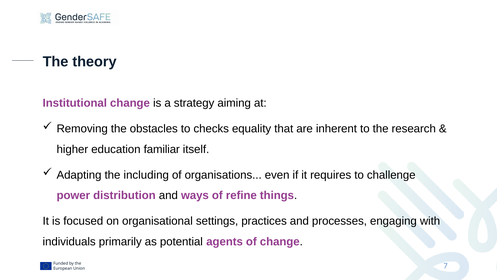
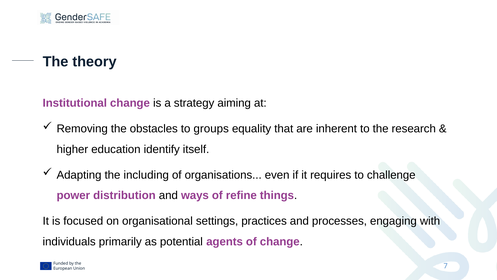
checks: checks -> groups
familiar: familiar -> identify
